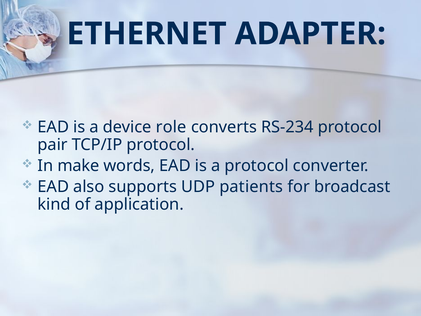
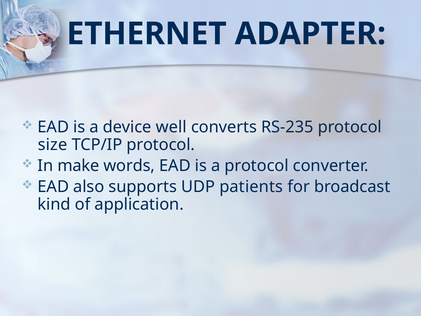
role: role -> well
RS-234: RS-234 -> RS-235
pair: pair -> size
